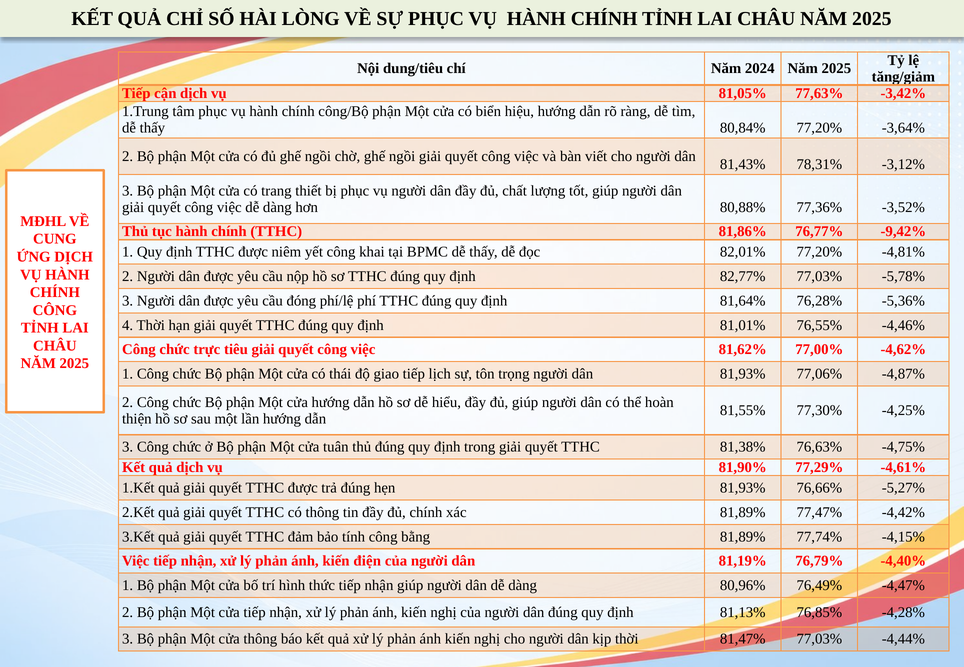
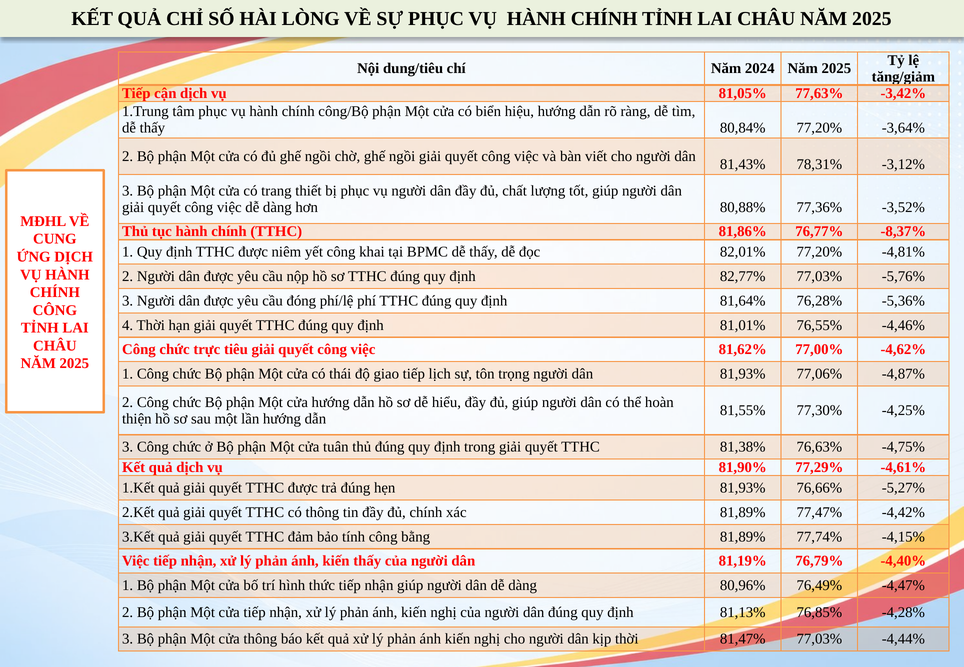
-9,42%: -9,42% -> -8,37%
-5,78%: -5,78% -> -5,76%
kiến điện: điện -> thấy
